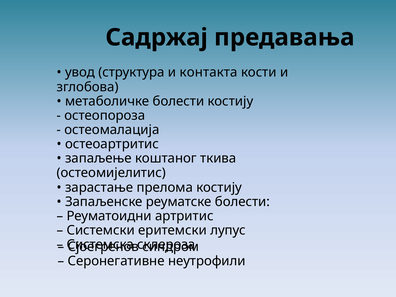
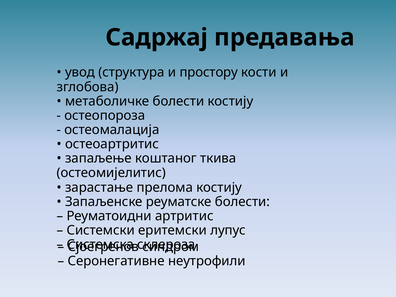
контакта: контакта -> простору
